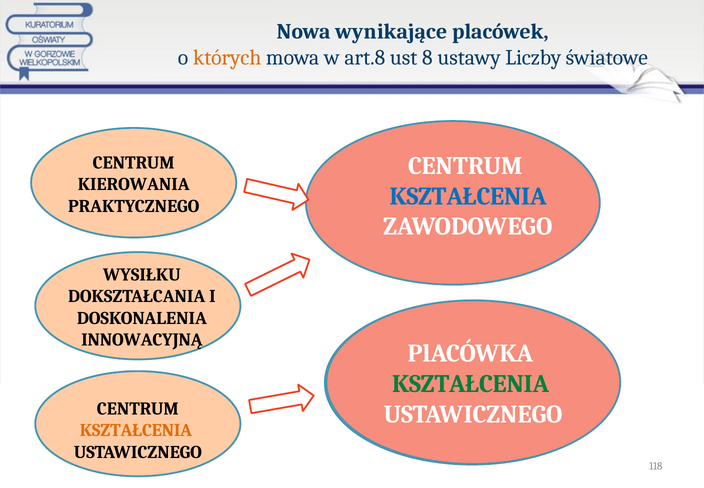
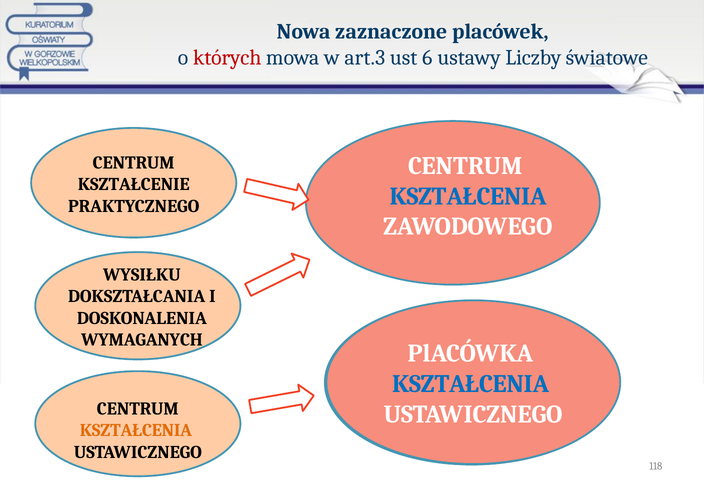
wynikające: wynikające -> zaznaczone
których colour: orange -> red
art.8: art.8 -> art.3
8: 8 -> 6
KIEROWANIA: KIEROWANIA -> KSZTAŁCENIE
INNOWACYJNĄ: INNOWACYJNĄ -> WYMAGANYCH
KSZTAŁCENIA at (471, 383) colour: green -> blue
